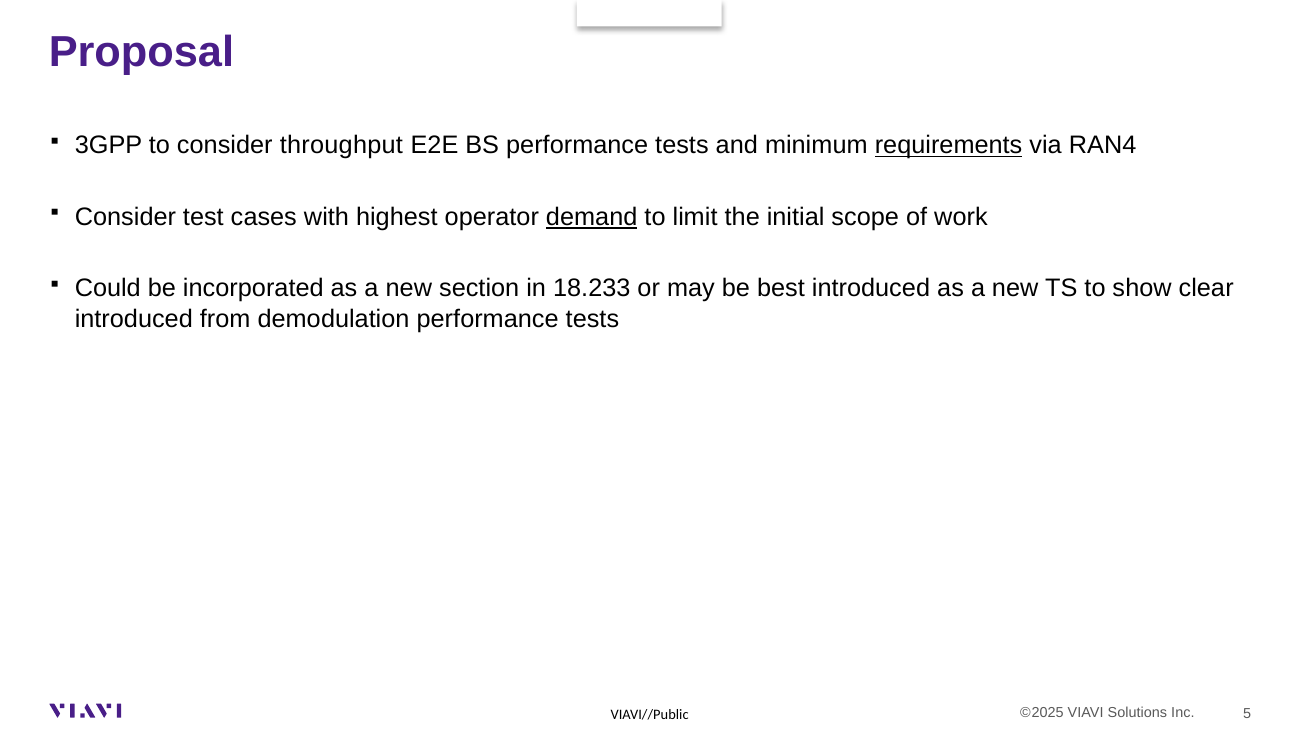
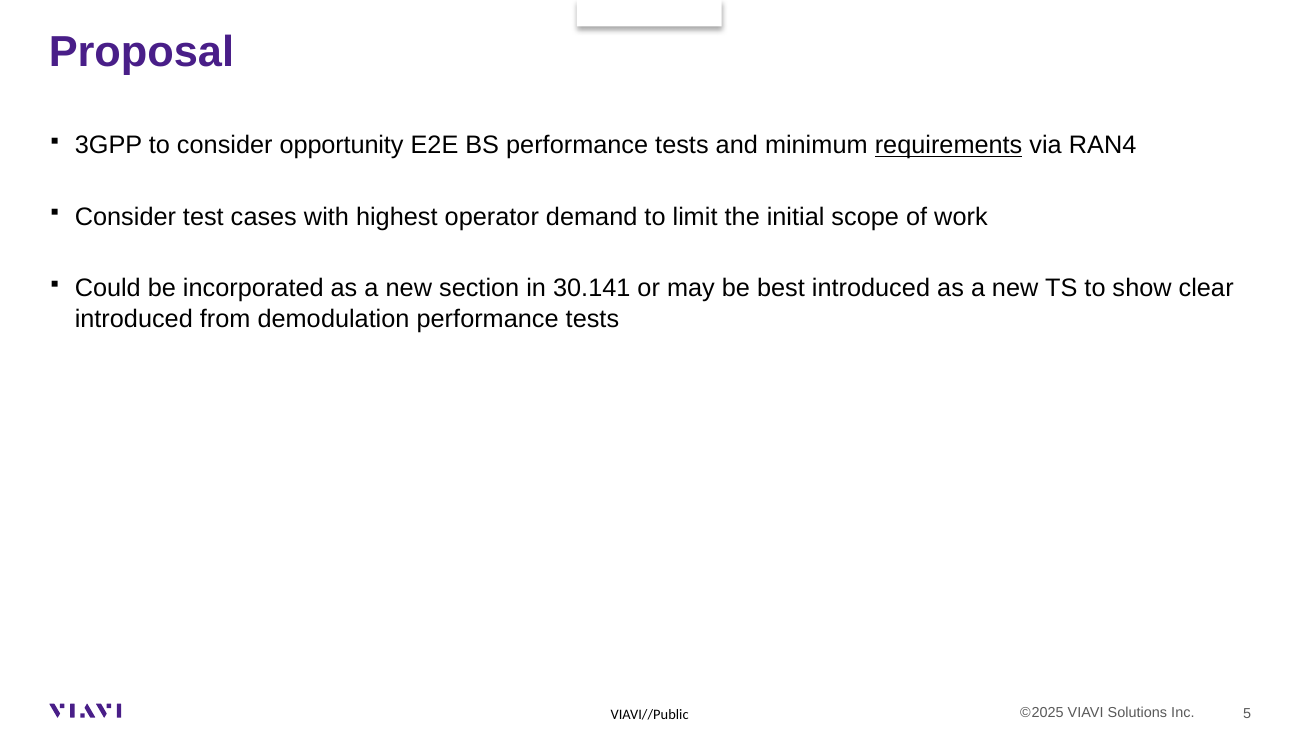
throughput: throughput -> opportunity
demand underline: present -> none
18.233: 18.233 -> 30.141
